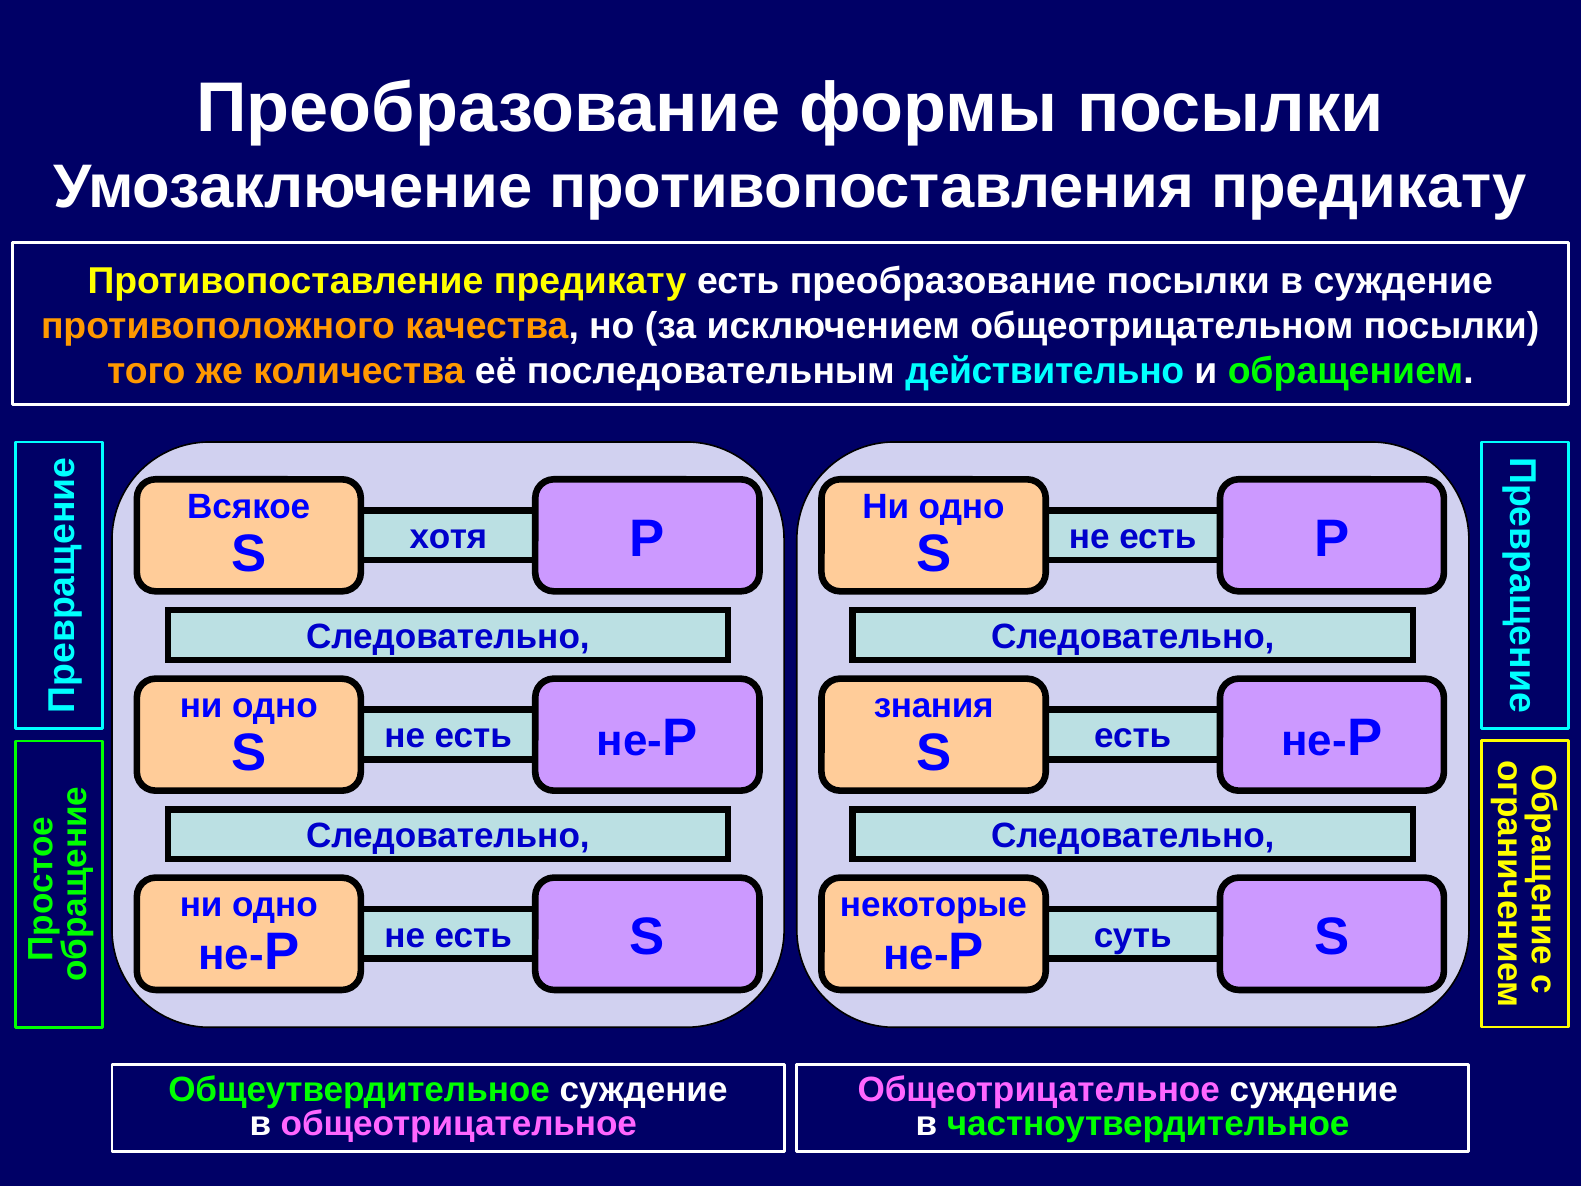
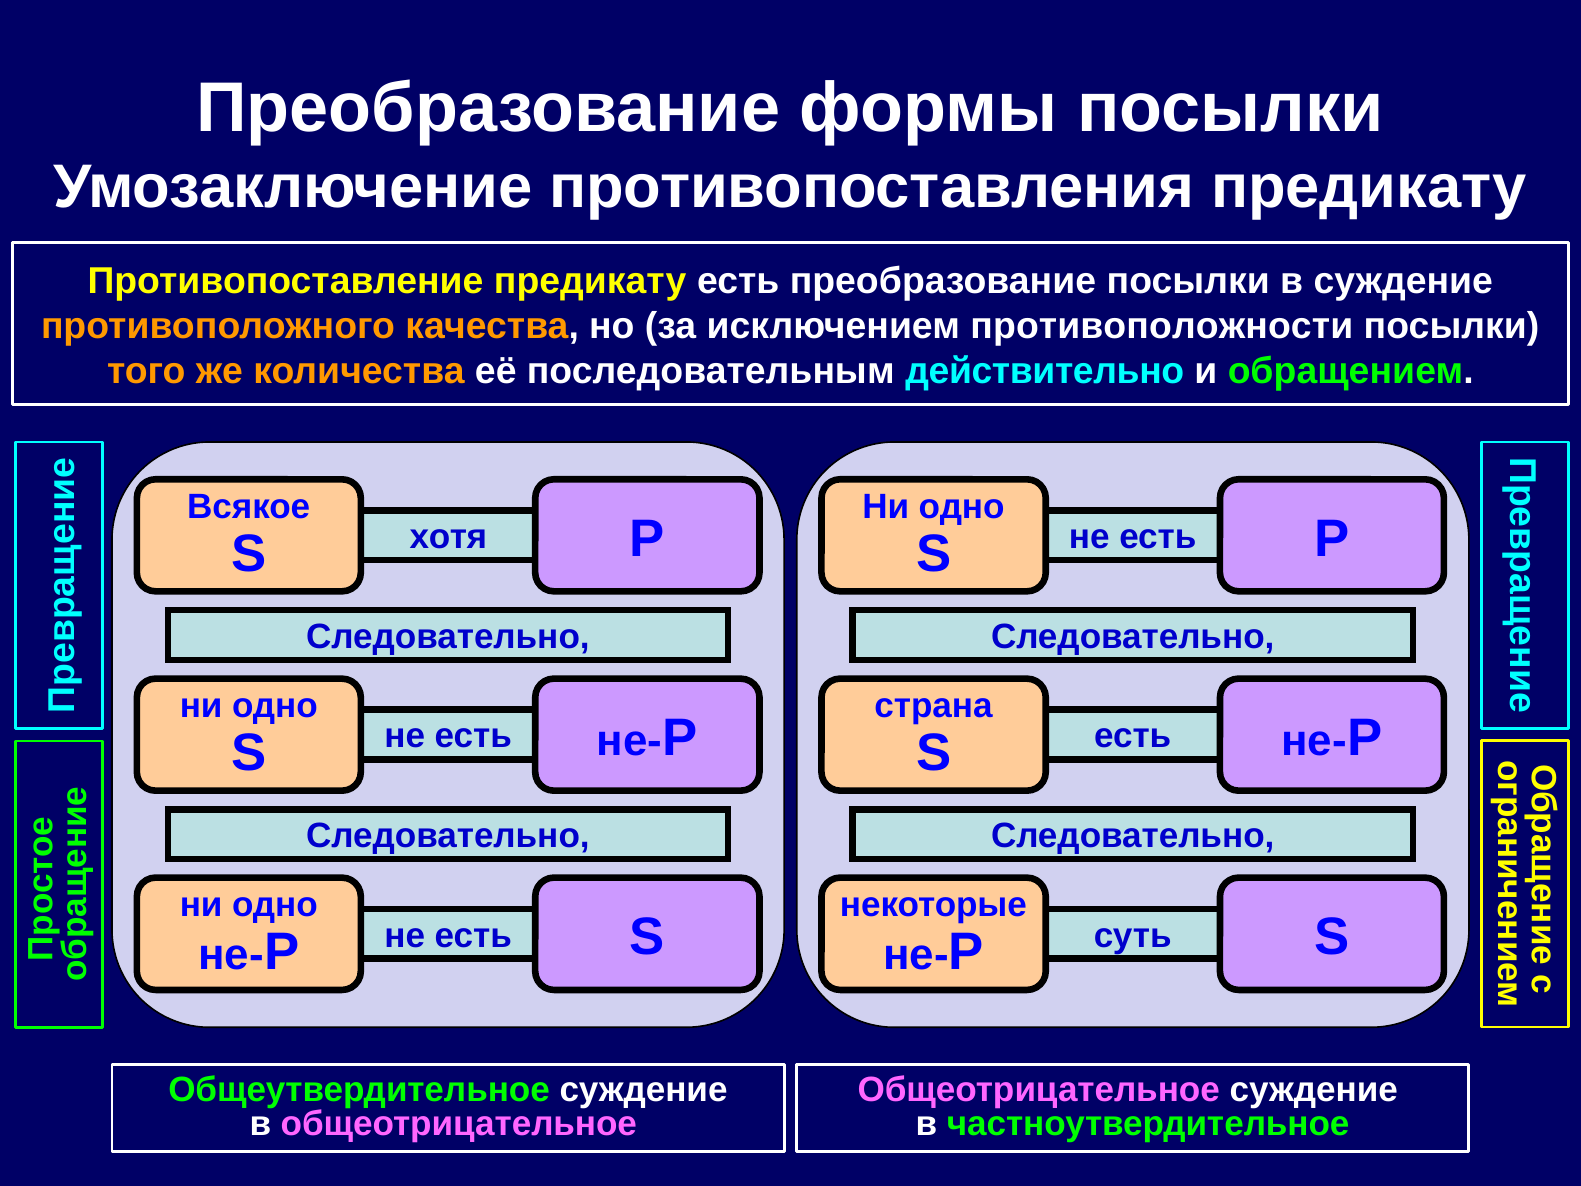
общеотрицательном: общеотрицательном -> противоположности
знания: знания -> страна
